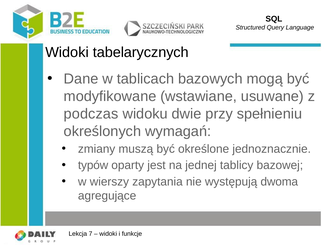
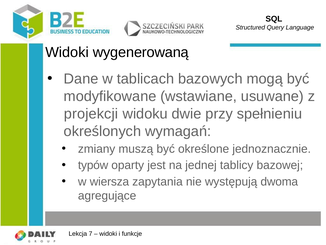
tabelarycznych: tabelarycznych -> wygenerowaną
podczas: podczas -> projekcji
wierszy: wierszy -> wiersza
